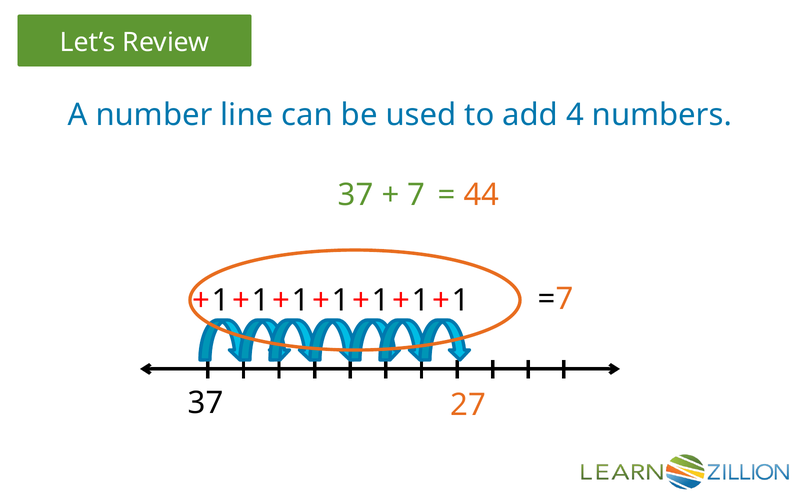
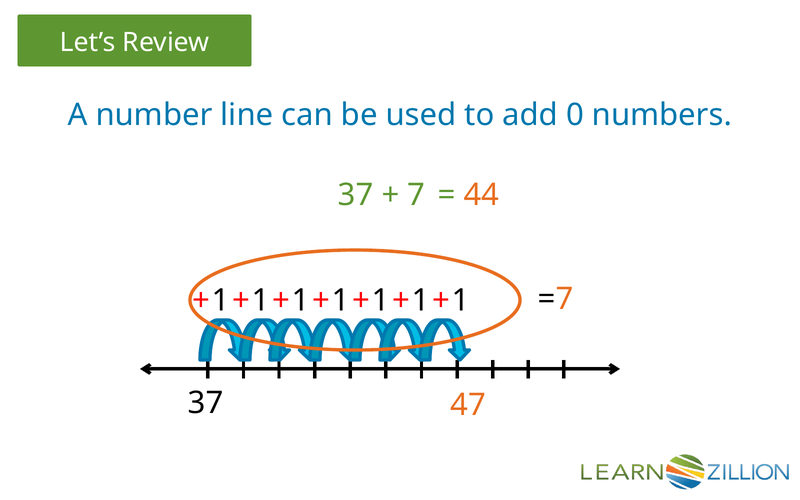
4: 4 -> 0
27: 27 -> 47
